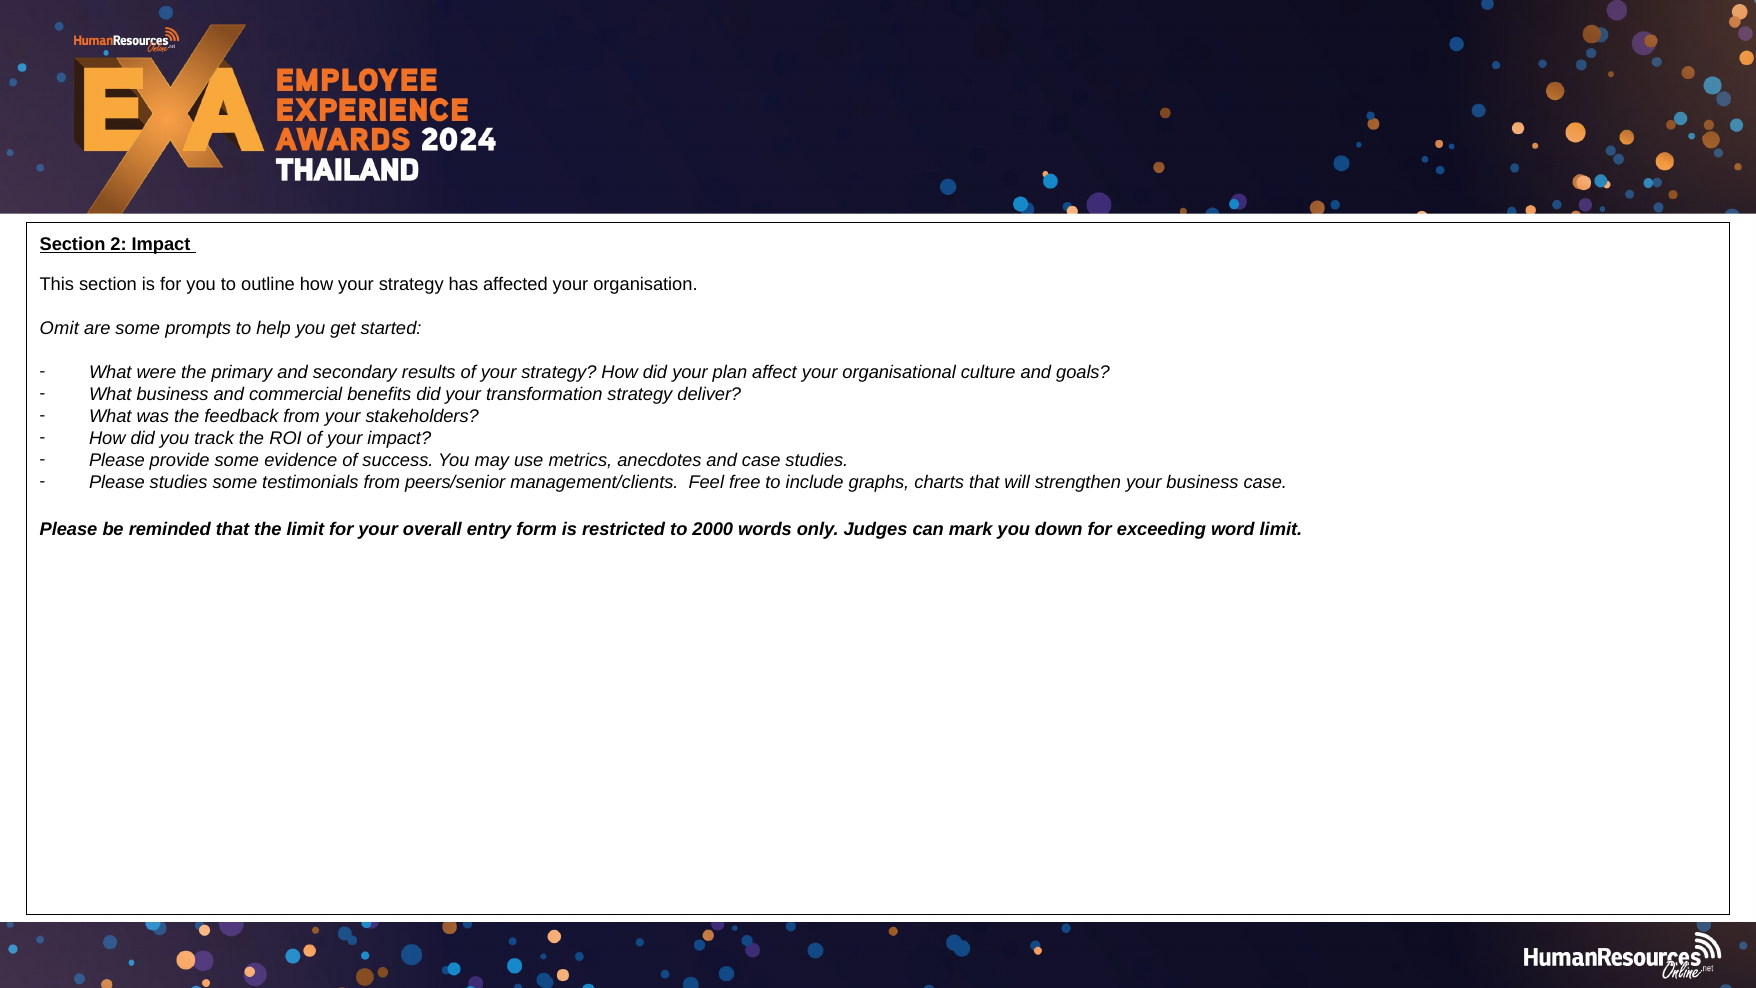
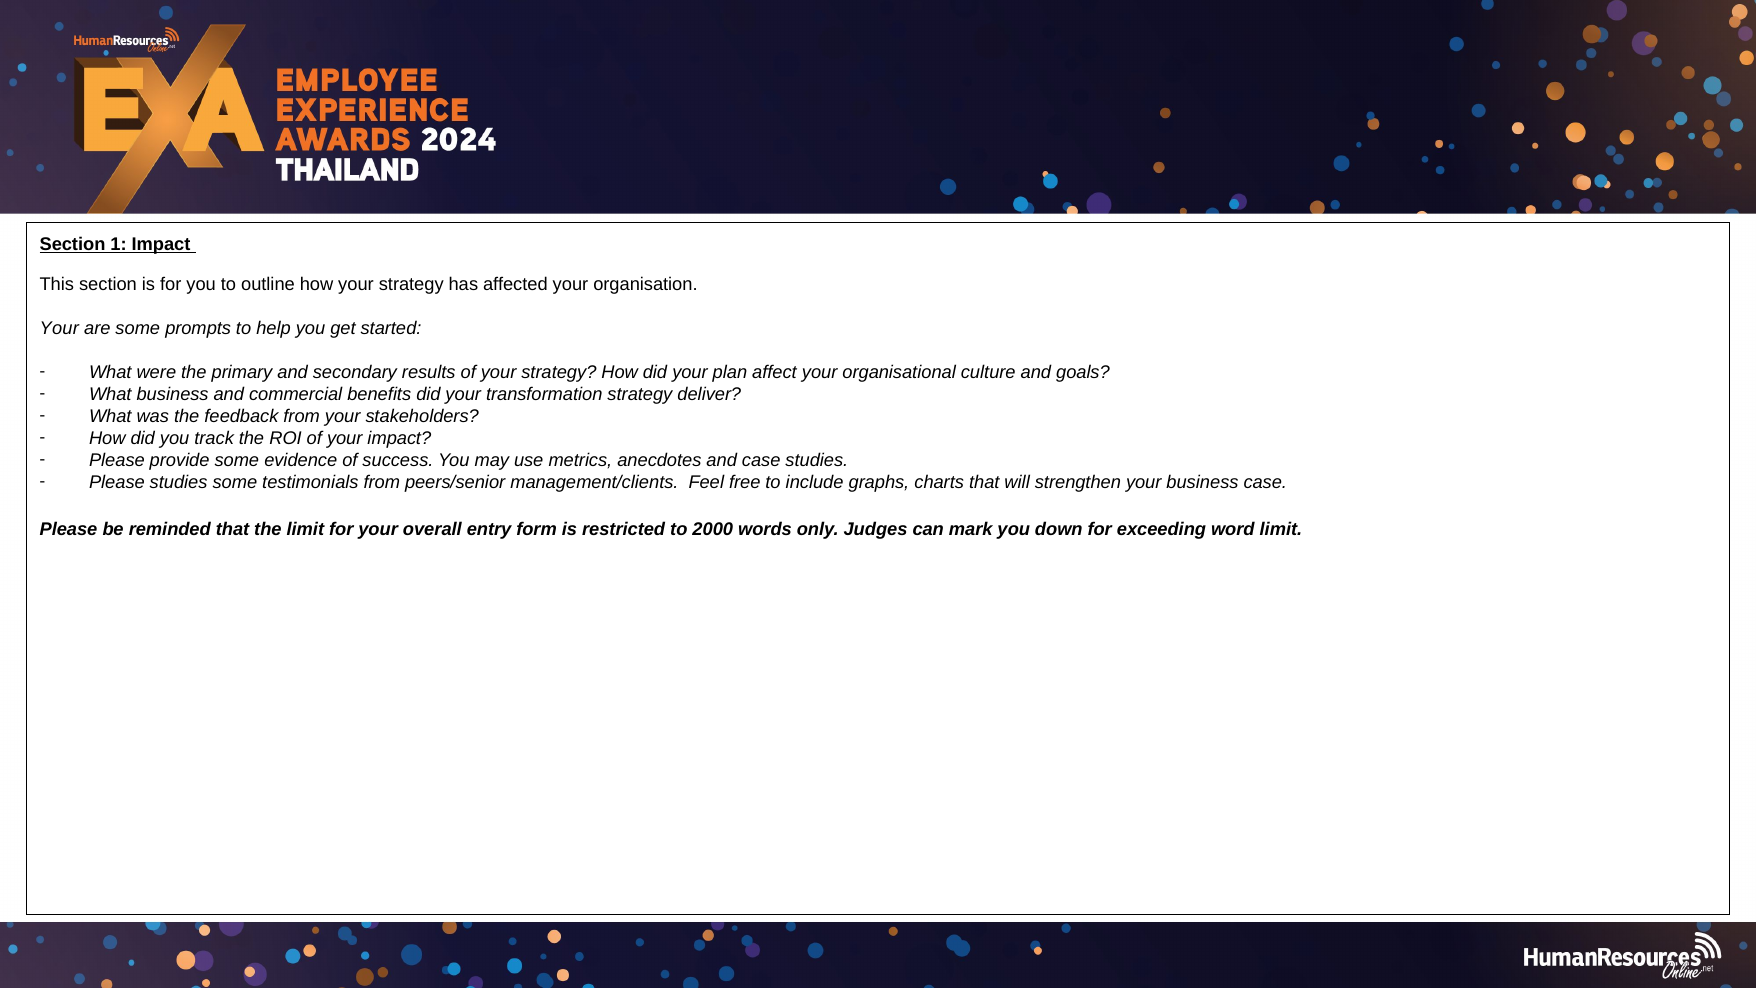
2: 2 -> 1
Omit at (59, 329): Omit -> Your
